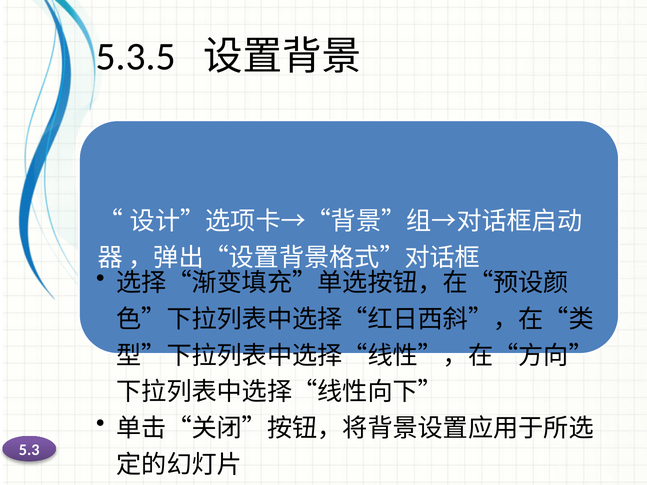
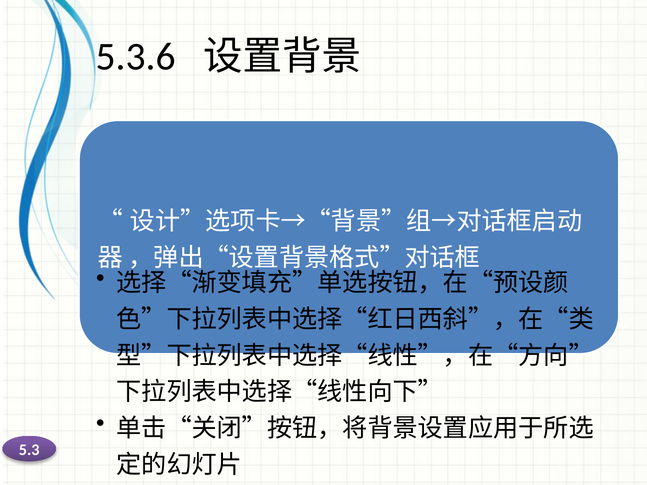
5.3.5: 5.3.5 -> 5.3.6
